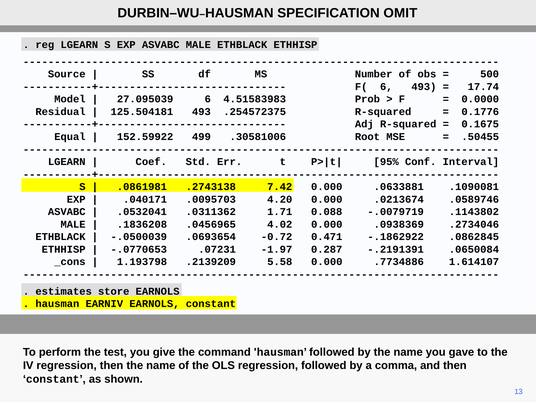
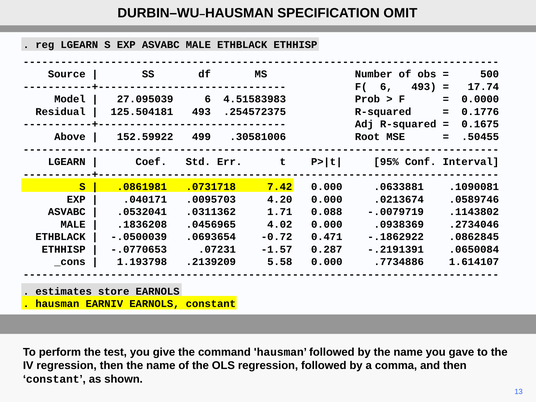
Equal: Equal -> Above
.2743138: .2743138 -> .0731718
-1.97: -1.97 -> -1.57
